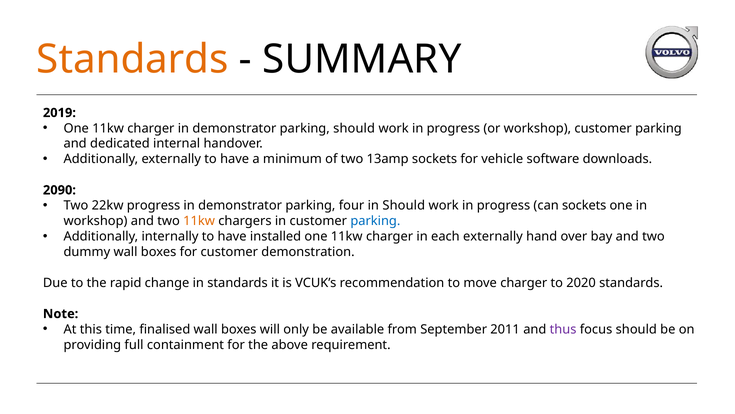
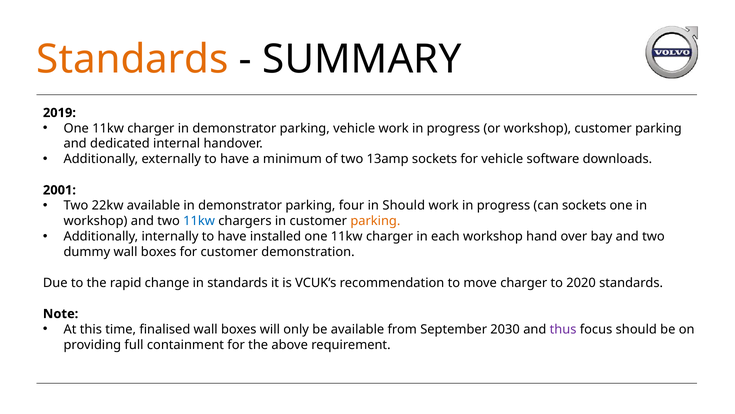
parking should: should -> vehicle
2090: 2090 -> 2001
22kw progress: progress -> available
11kw at (199, 221) colour: orange -> blue
parking at (375, 221) colour: blue -> orange
each externally: externally -> workshop
2011: 2011 -> 2030
